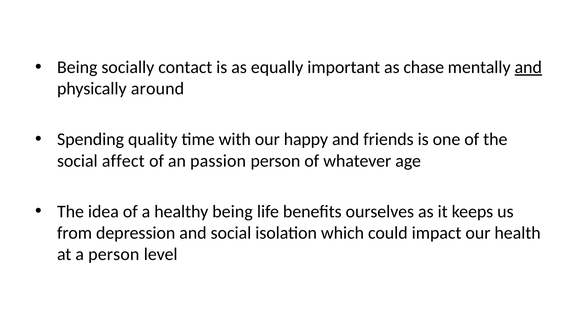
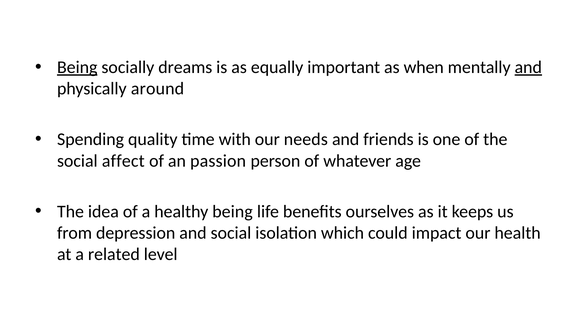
Being at (77, 67) underline: none -> present
contact: contact -> dreams
chase: chase -> when
happy: happy -> needs
a person: person -> related
